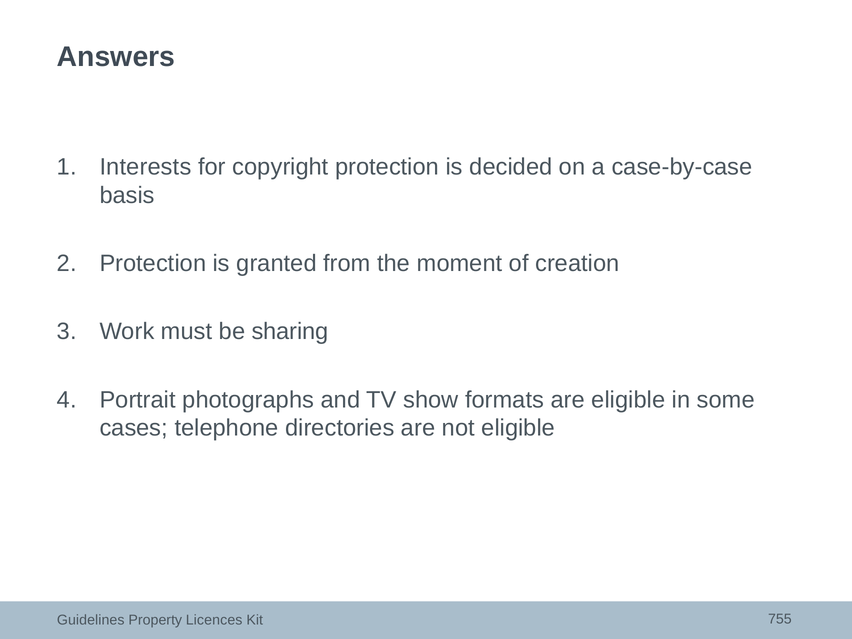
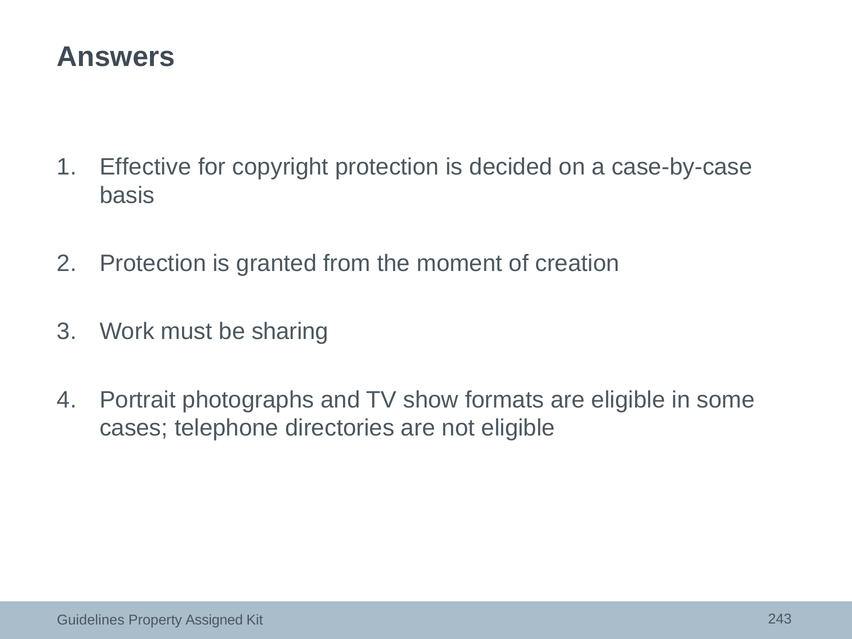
Interests: Interests -> Effective
Licences: Licences -> Assigned
755: 755 -> 243
